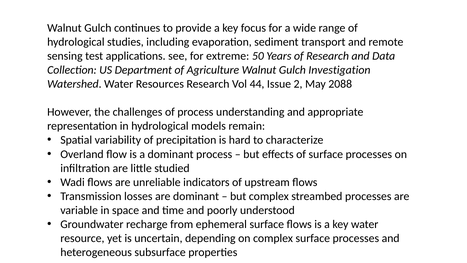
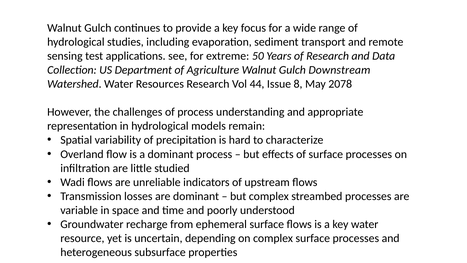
Investigation: Investigation -> Downstream
2: 2 -> 8
2088: 2088 -> 2078
